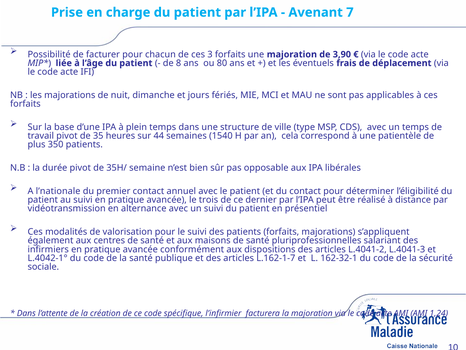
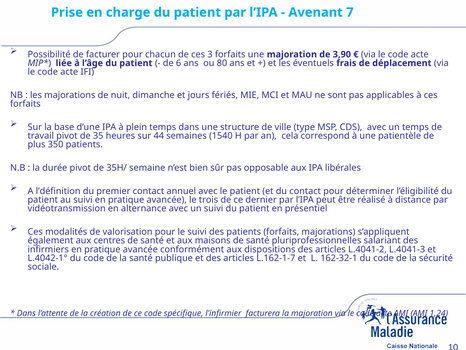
8: 8 -> 6
l’nationale: l’nationale -> l’définition
